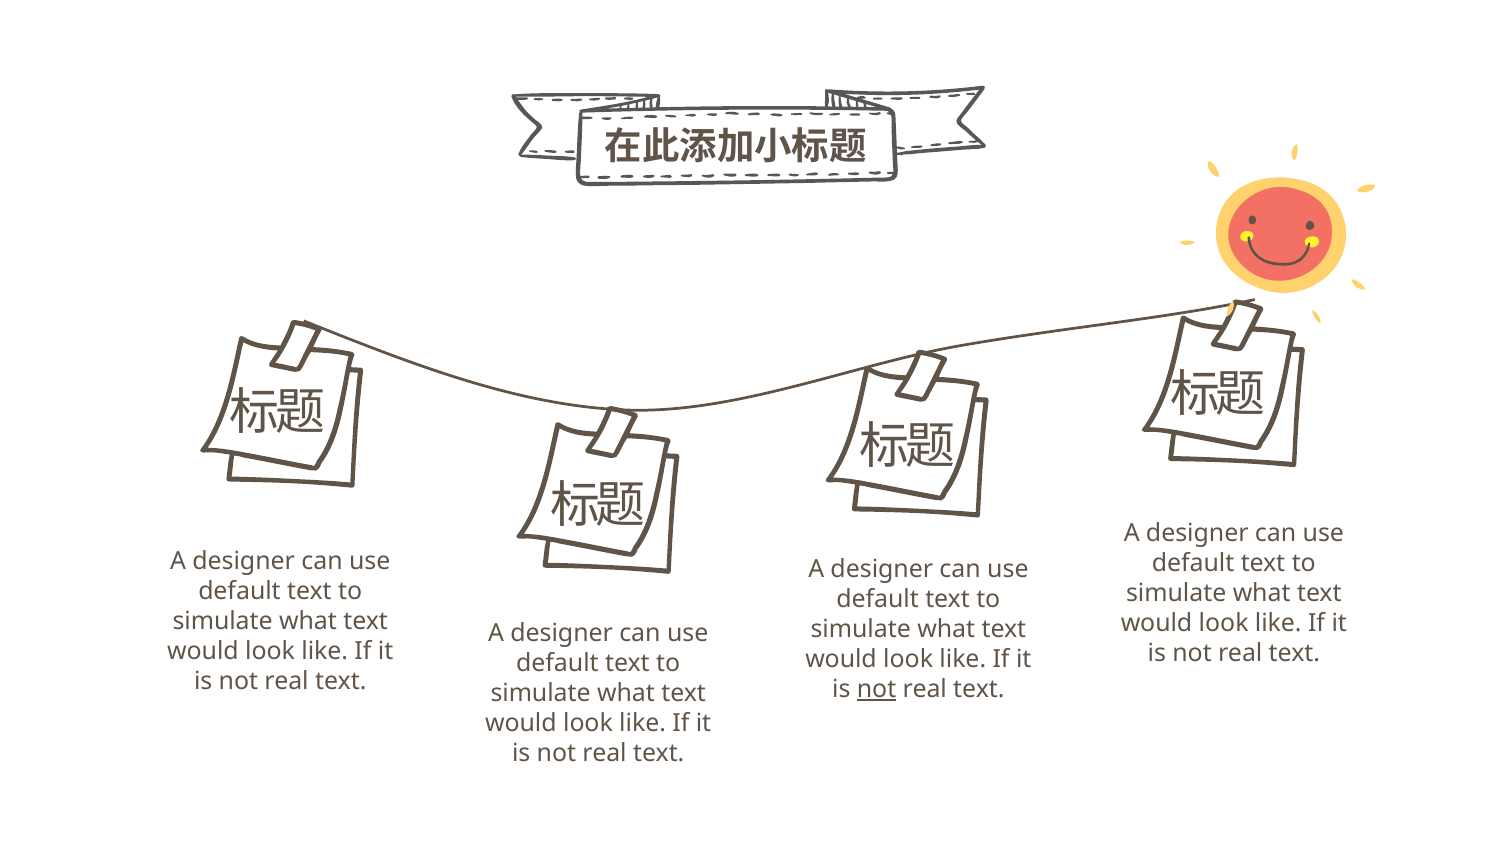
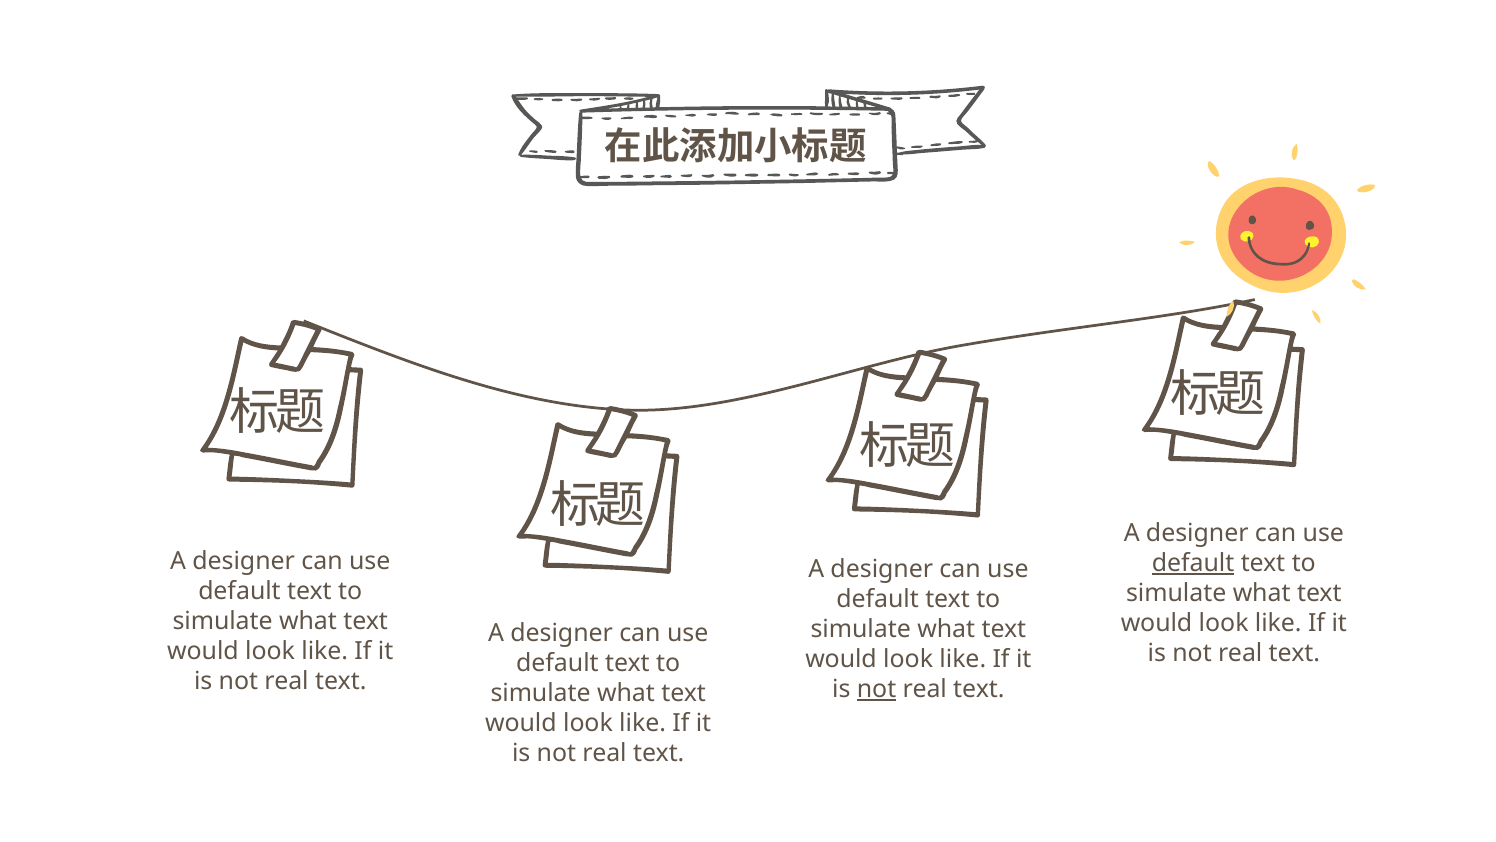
default at (1193, 563) underline: none -> present
